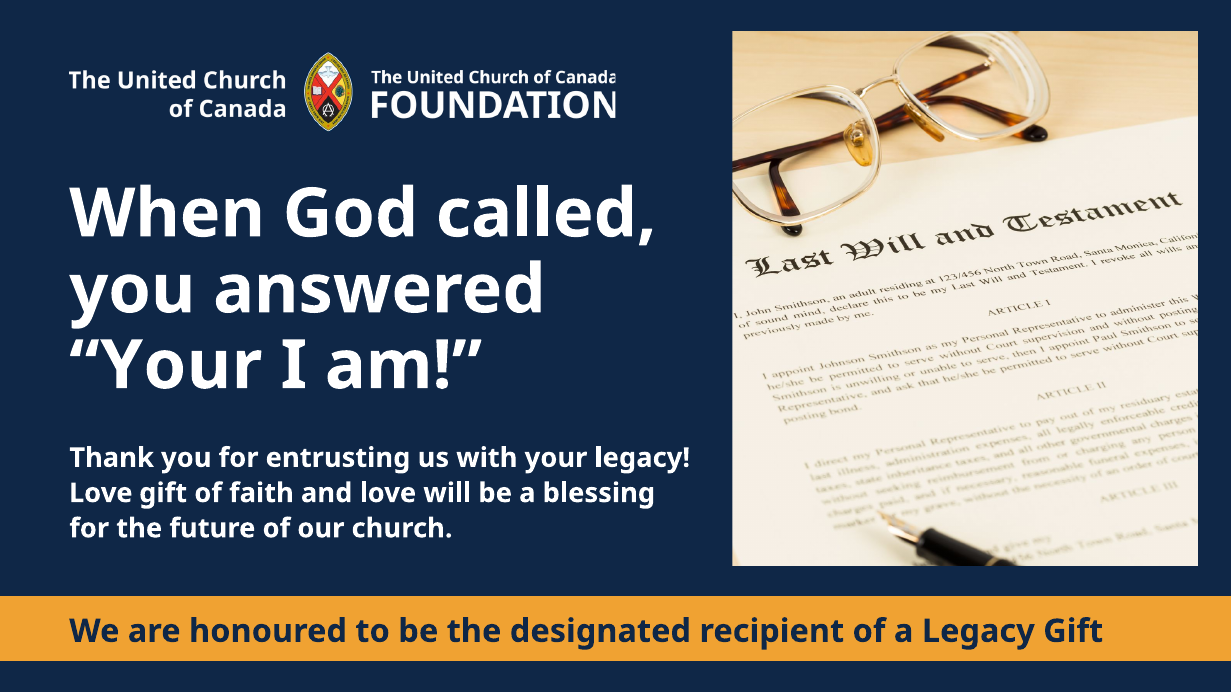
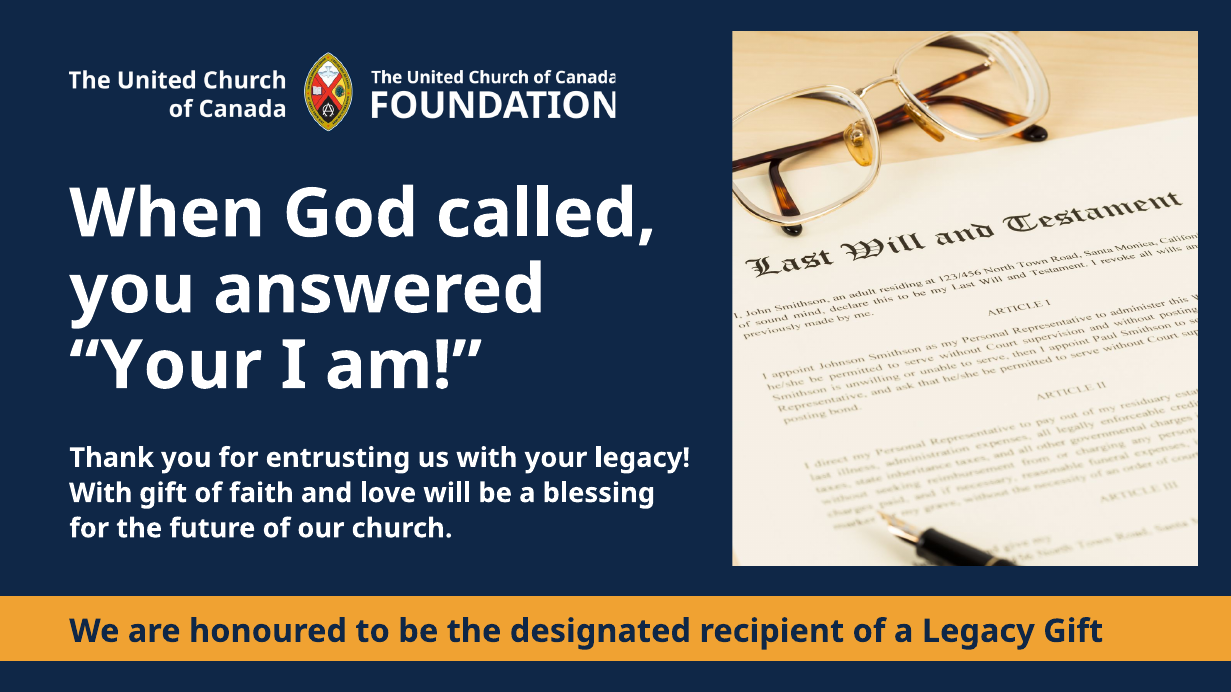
Love at (101, 493): Love -> With
